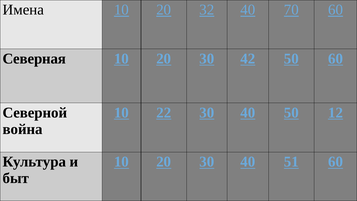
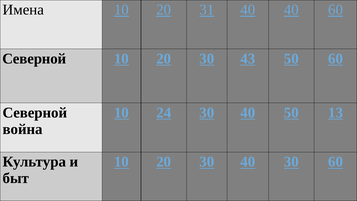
32: 32 -> 31
40 70: 70 -> 40
Северная at (34, 59): Северная -> Северной
42: 42 -> 43
22: 22 -> 24
12: 12 -> 13
40 51: 51 -> 30
